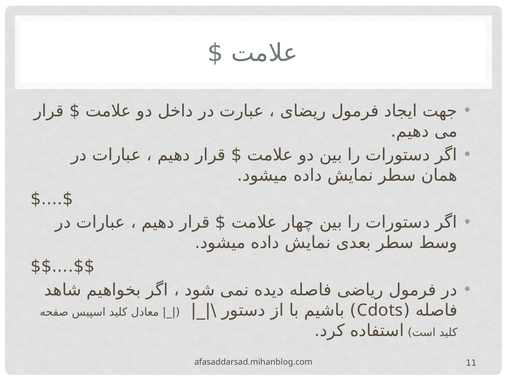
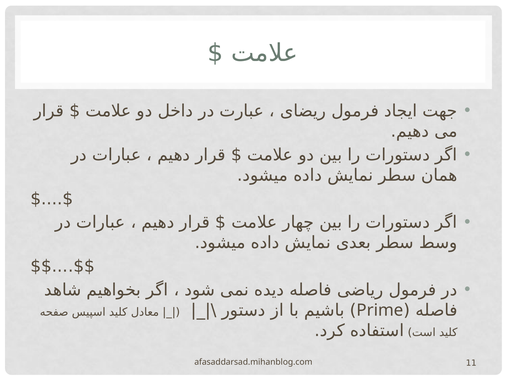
Cdots: Cdots -> Prime
